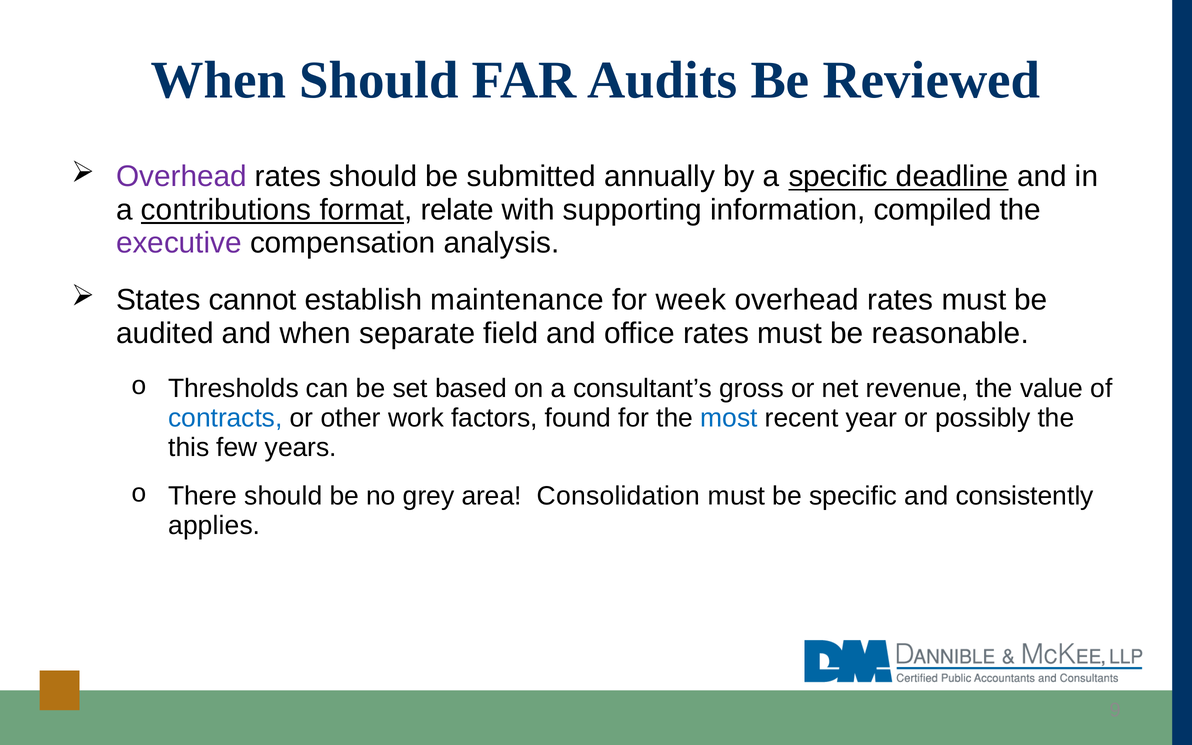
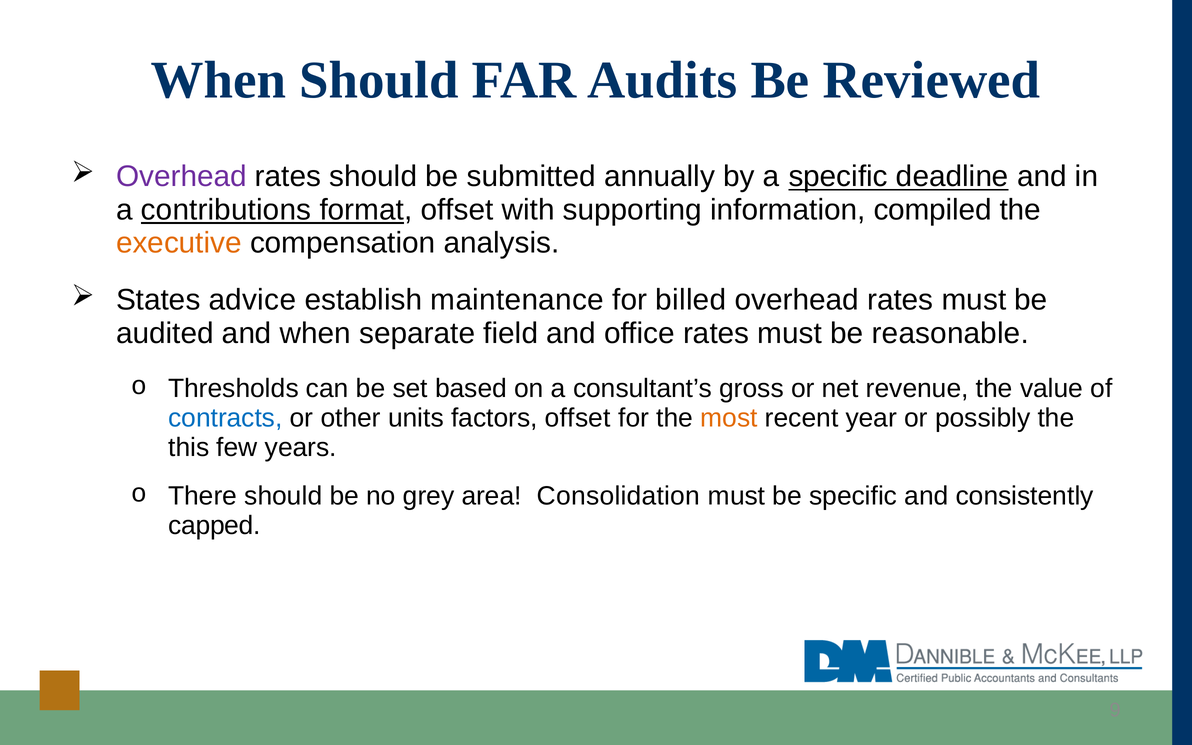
format relate: relate -> offset
executive colour: purple -> orange
cannot: cannot -> advice
week: week -> billed
work: work -> units
factors found: found -> offset
most colour: blue -> orange
applies: applies -> capped
